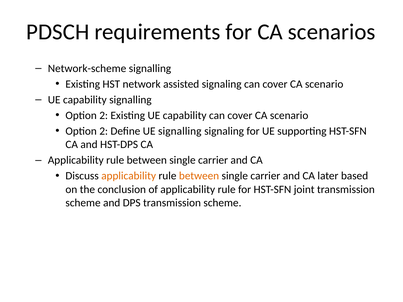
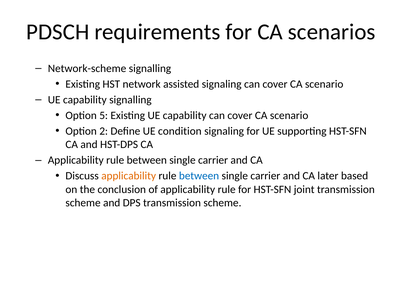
2 at (104, 116): 2 -> 5
UE signalling: signalling -> condition
between at (199, 176) colour: orange -> blue
